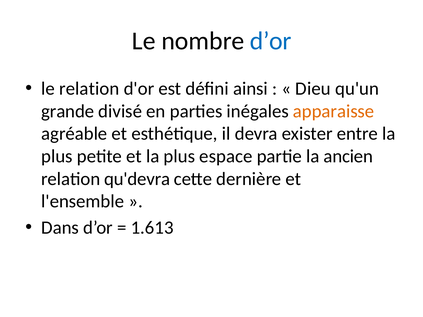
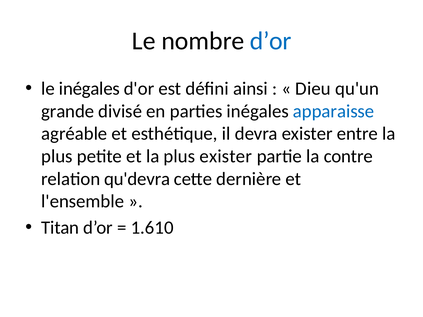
le relation: relation -> inégales
apparaisse colour: orange -> blue
plus espace: espace -> exister
ancien: ancien -> contre
Dans: Dans -> Titan
1.613: 1.613 -> 1.610
